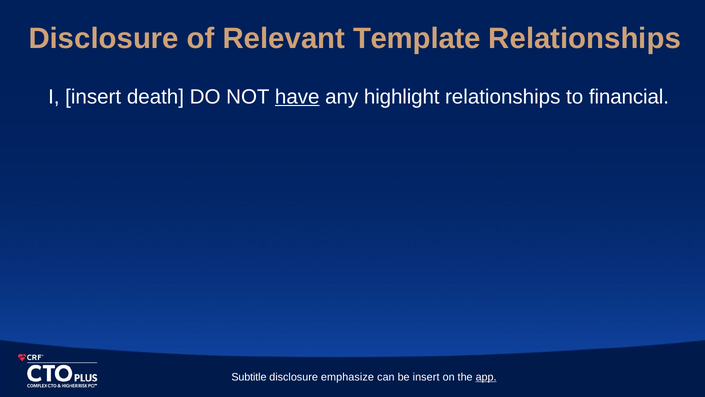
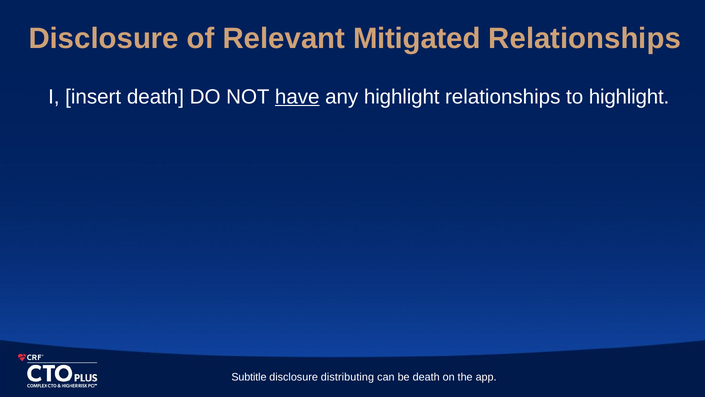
Template: Template -> Mitigated
to financial: financial -> highlight
emphasize: emphasize -> distributing
be insert: insert -> death
app underline: present -> none
